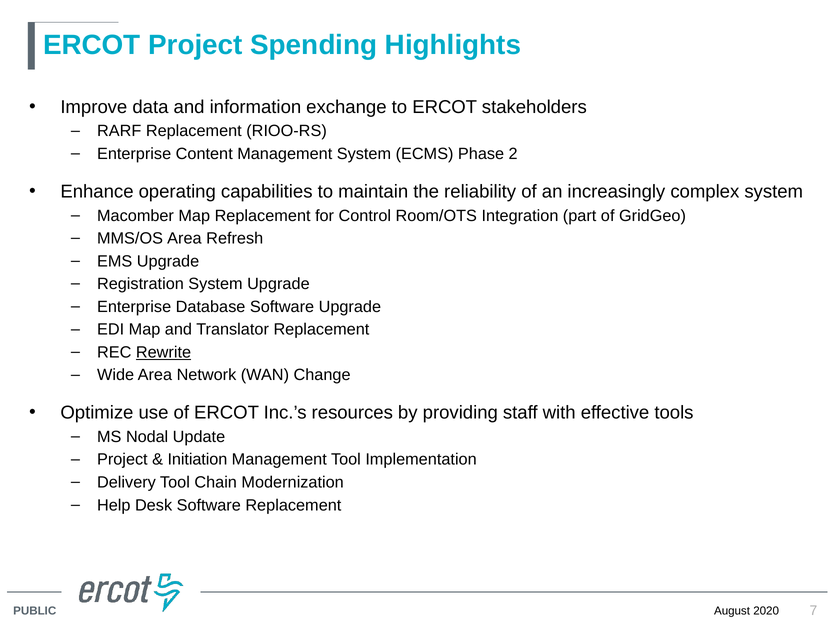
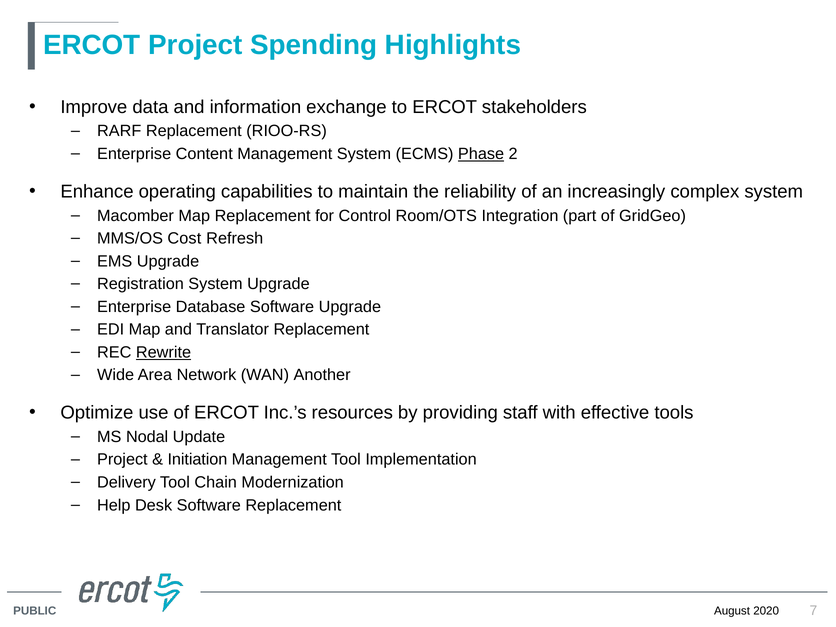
Phase underline: none -> present
MMS/OS Area: Area -> Cost
Change: Change -> Another
